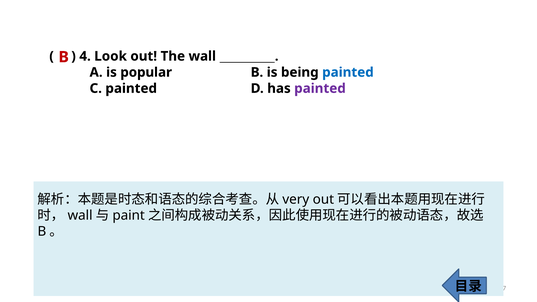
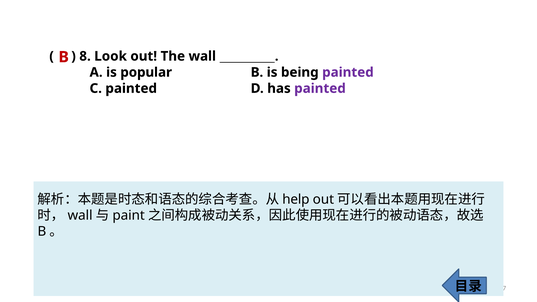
4: 4 -> 8
painted at (348, 72) colour: blue -> purple
very: very -> help
